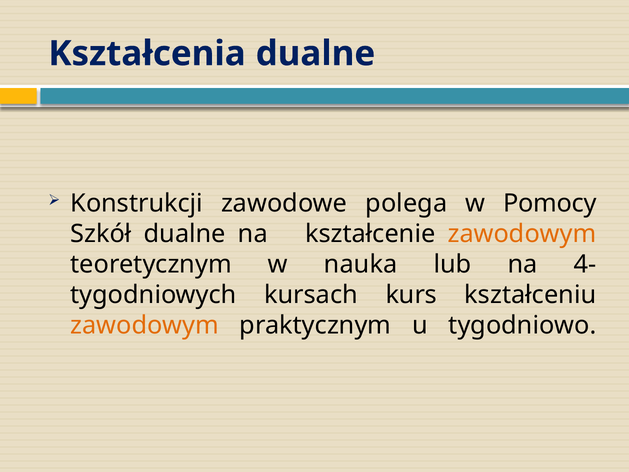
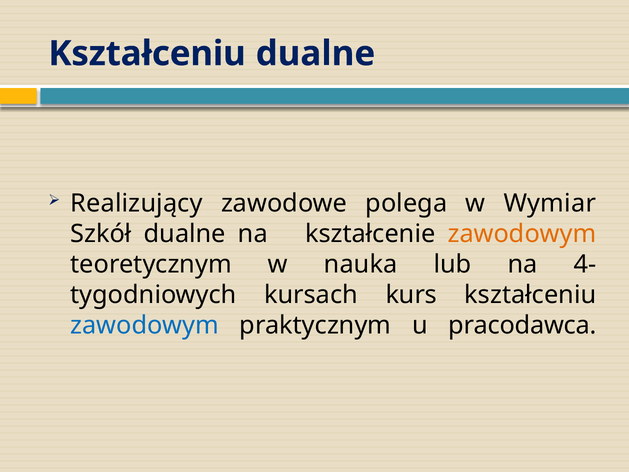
Kształcenia at (147, 54): Kształcenia -> Kształceniu
Konstrukcji: Konstrukcji -> Realizujący
Pomocy: Pomocy -> Wymiar
zawodowym at (145, 325) colour: orange -> blue
tygodniowo: tygodniowo -> pracodawca
